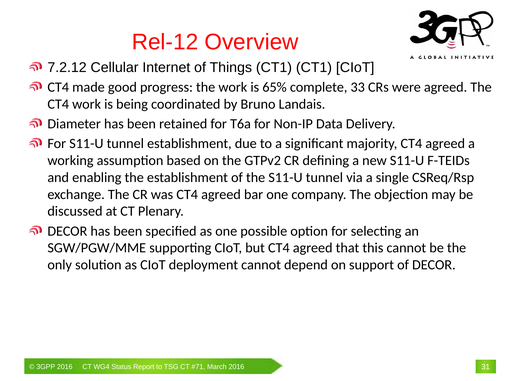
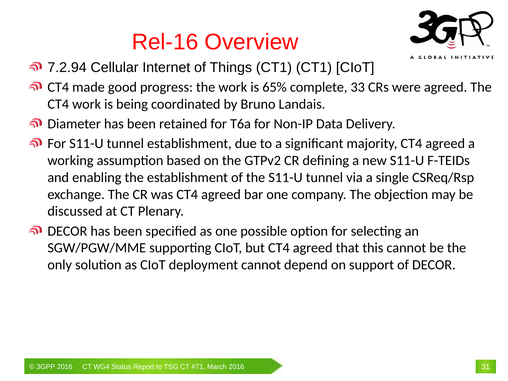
Rel-12: Rel-12 -> Rel-16
7.2.12: 7.2.12 -> 7.2.94
